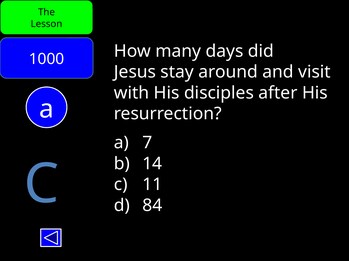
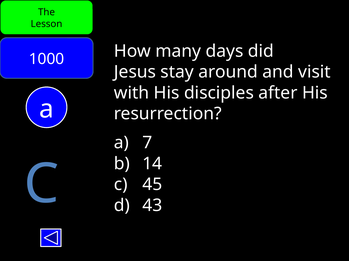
11: 11 -> 45
84: 84 -> 43
